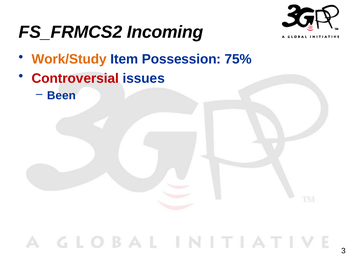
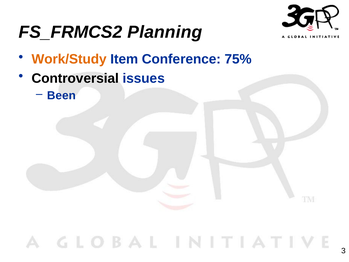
Incoming: Incoming -> Planning
Possession: Possession -> Conference
Controversial colour: red -> black
